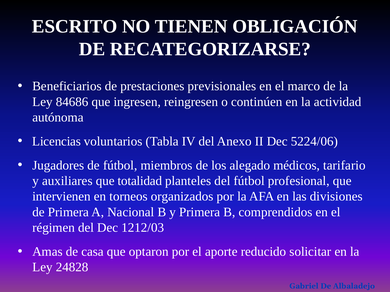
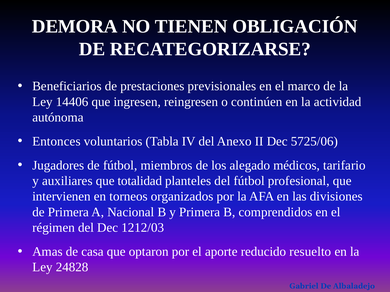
ESCRITO: ESCRITO -> DEMORA
84686: 84686 -> 14406
Licencias: Licencias -> Entonces
5224/06: 5224/06 -> 5725/06
solicitar: solicitar -> resuelto
